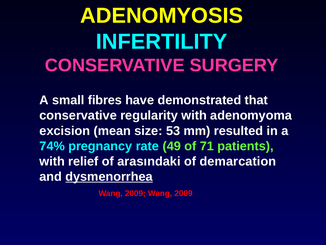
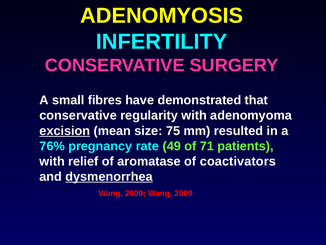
excision underline: none -> present
53: 53 -> 75
74%: 74% -> 76%
arasındaki: arasındaki -> aromatase
demarcation: demarcation -> coactivators
